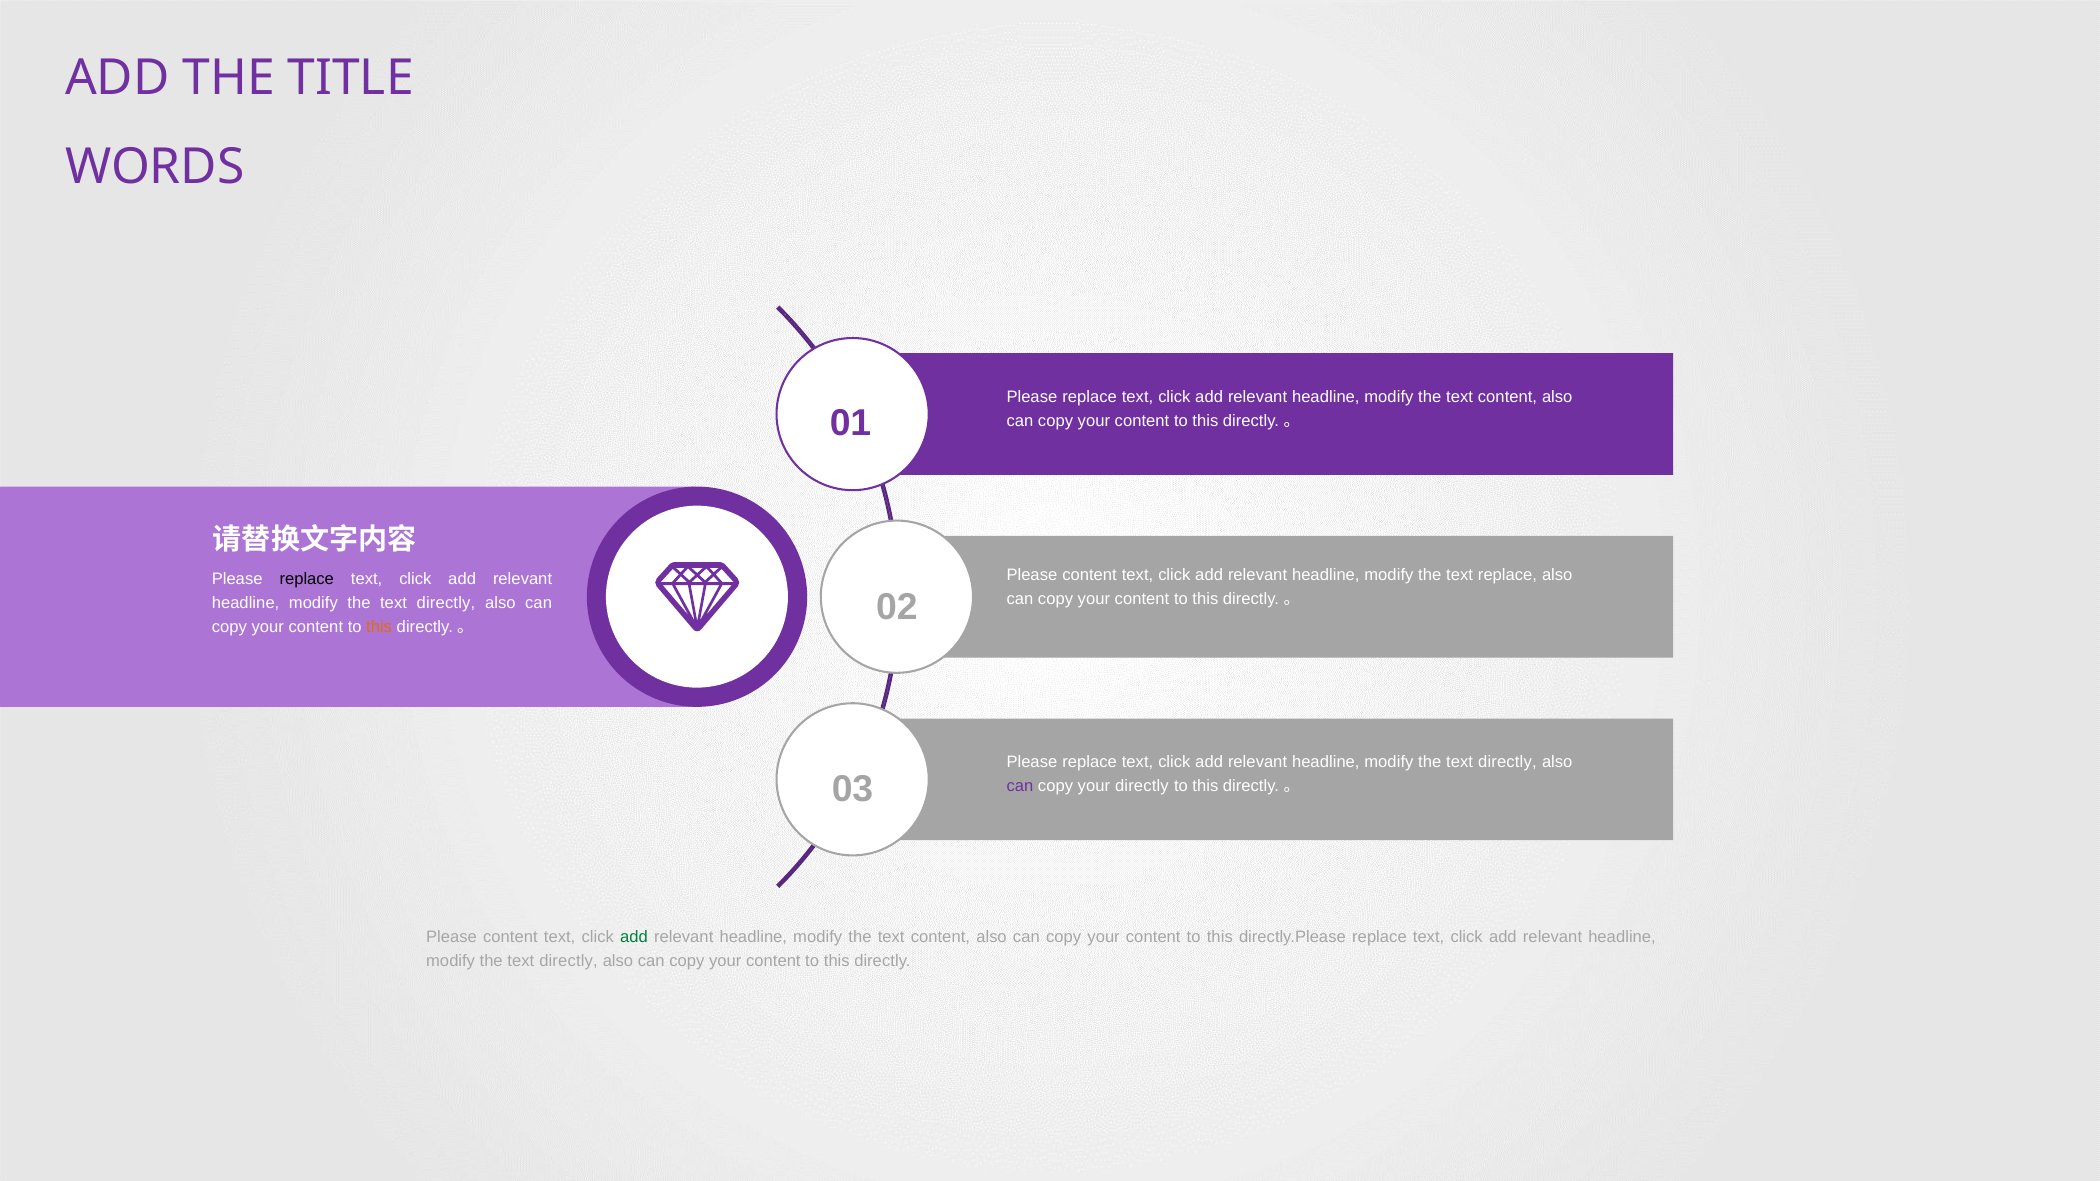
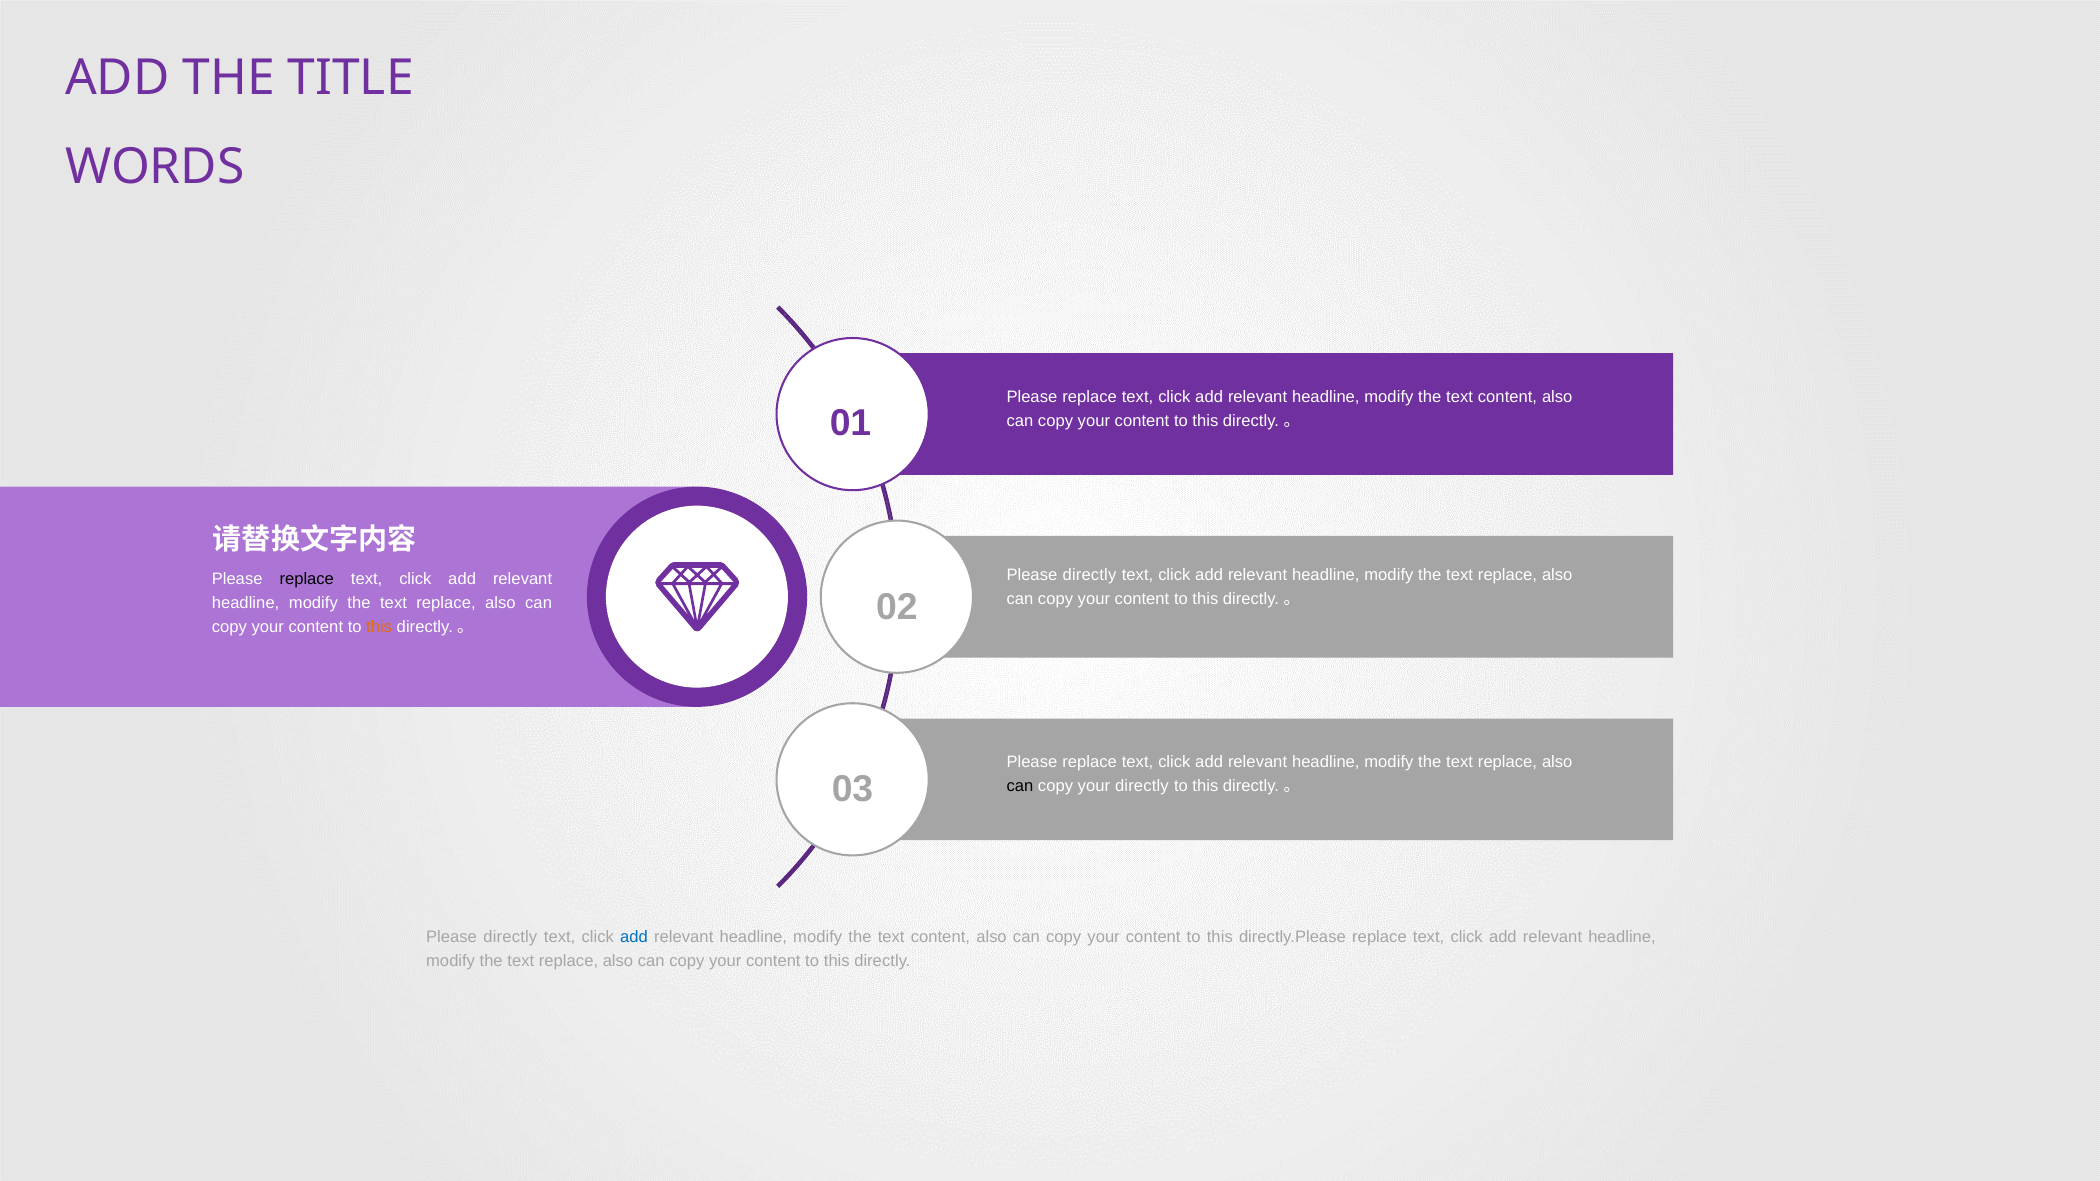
content at (1090, 575): content -> directly
directly at (446, 603): directly -> replace
directly at (1507, 762): directly -> replace
can at (1020, 786) colour: purple -> black
content at (510, 937): content -> directly
add at (634, 937) colour: green -> blue
directly at (568, 961): directly -> replace
